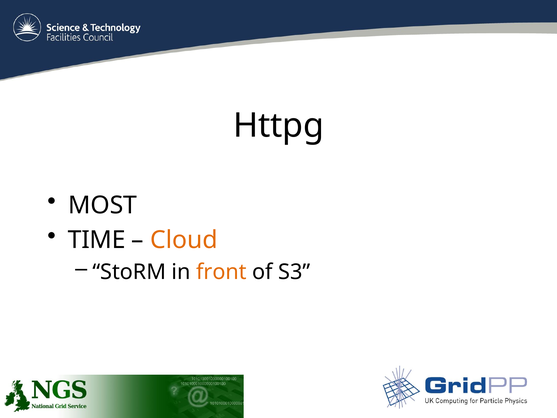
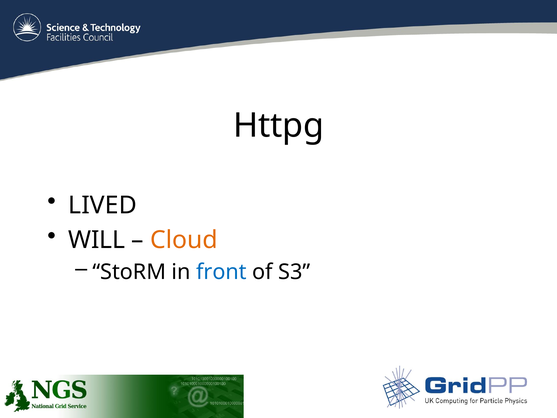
MOST: MOST -> LIVED
TIME: TIME -> WILL
front colour: orange -> blue
